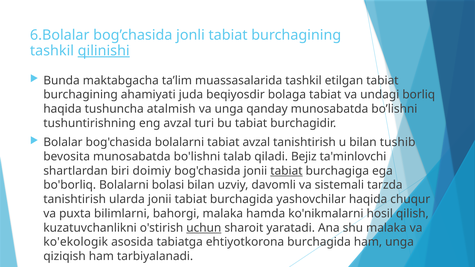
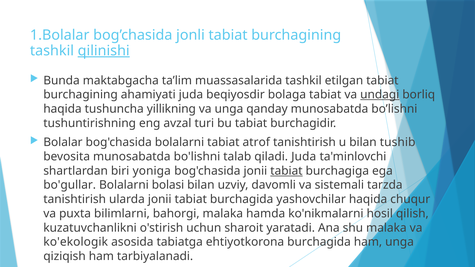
6.Bolalar: 6.Bolalar -> 1.Bolalar
undagi underline: none -> present
atalmish: atalmish -> yillikning
tabiat avzal: avzal -> atrof
qiladi Bеjiz: Bеjiz -> Juda
doimiy: doimiy -> yoniga
bo'borliq: bo'borliq -> bo'gullar
uchun underline: present -> none
